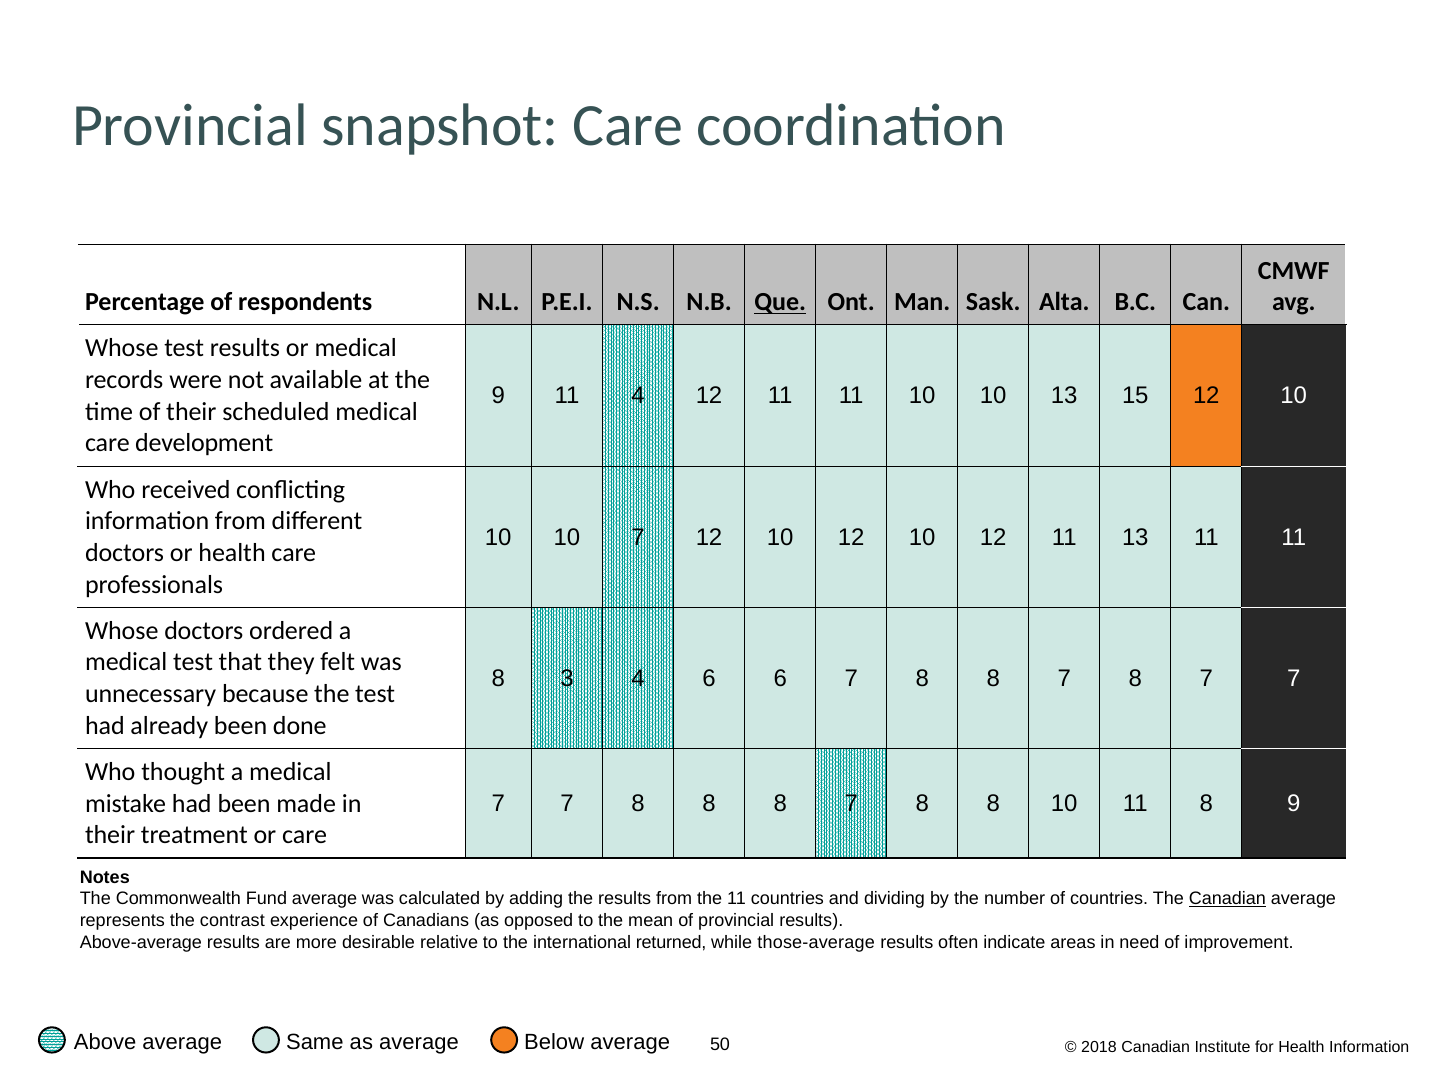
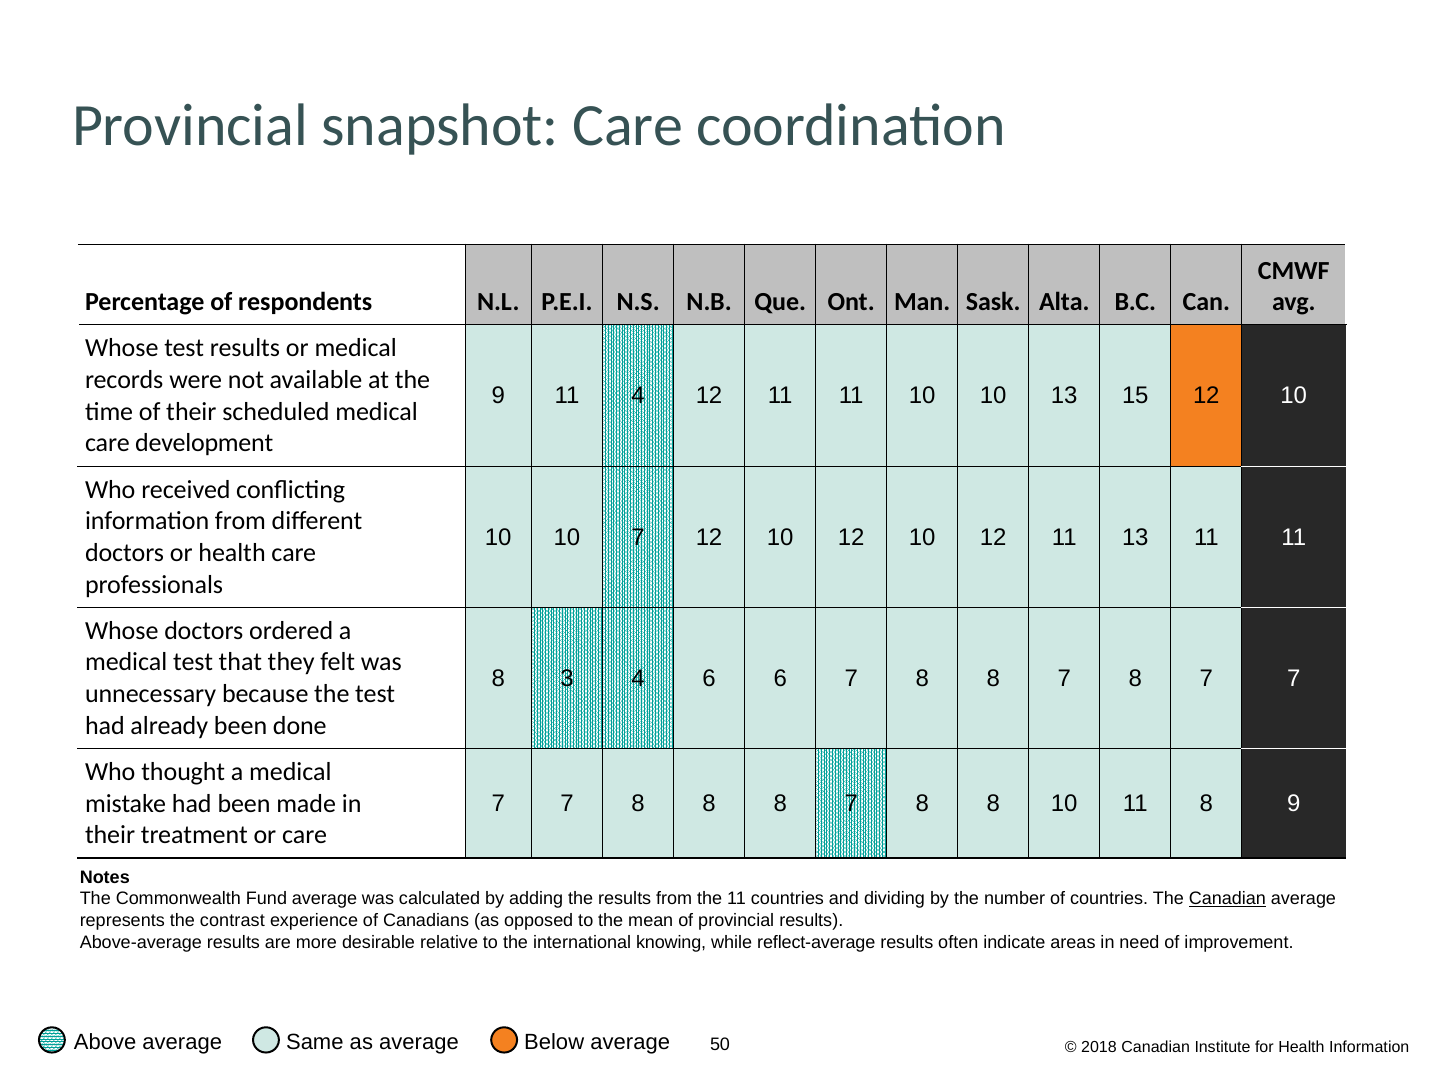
Que underline: present -> none
returned: returned -> knowing
those-average: those-average -> reflect-average
